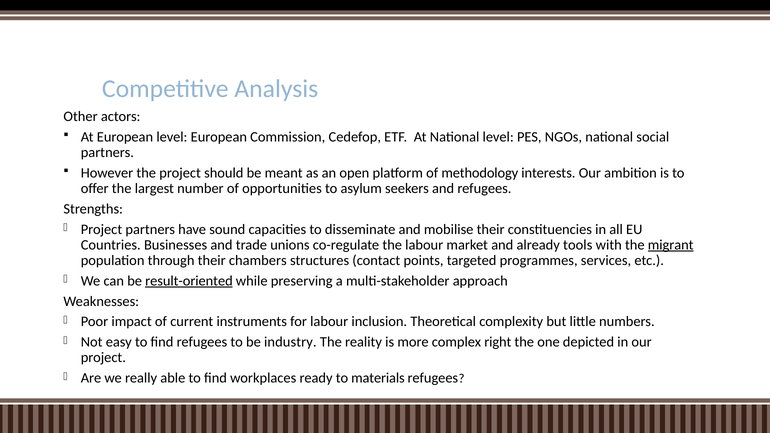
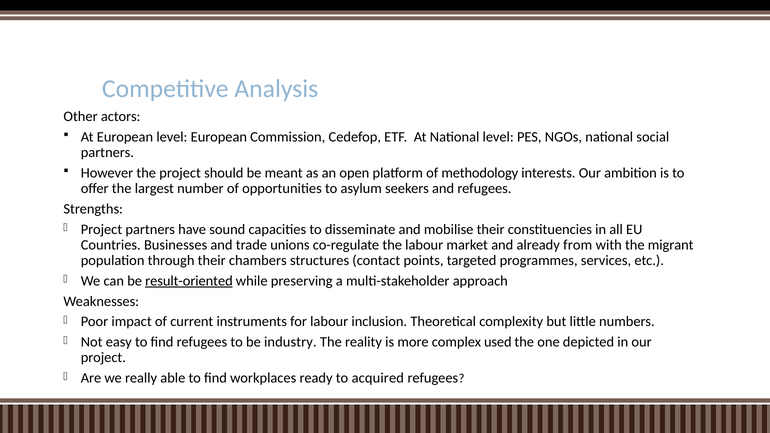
tools: tools -> from
migrant underline: present -> none
right: right -> used
materials: materials -> acquired
